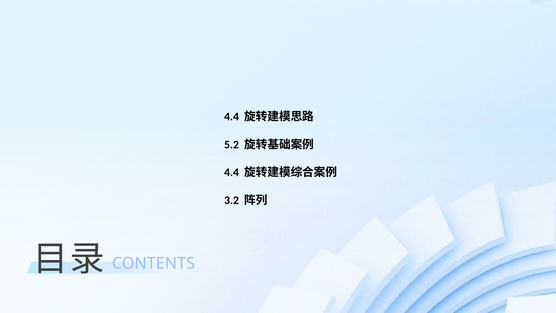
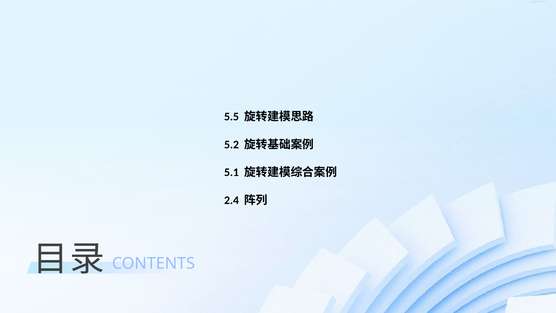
4.4 at (232, 117): 4.4 -> 5.5
4.4 at (232, 172): 4.4 -> 5.1
3.2: 3.2 -> 2.4
